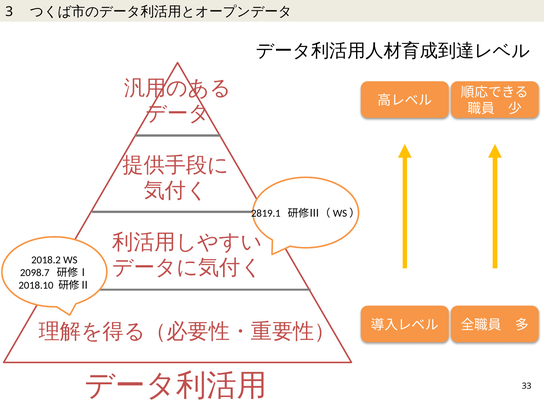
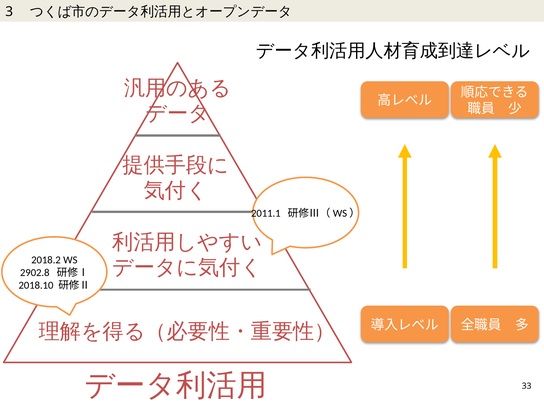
2819.1: 2819.1 -> 2011.1
2098.7: 2098.7 -> 2902.8
